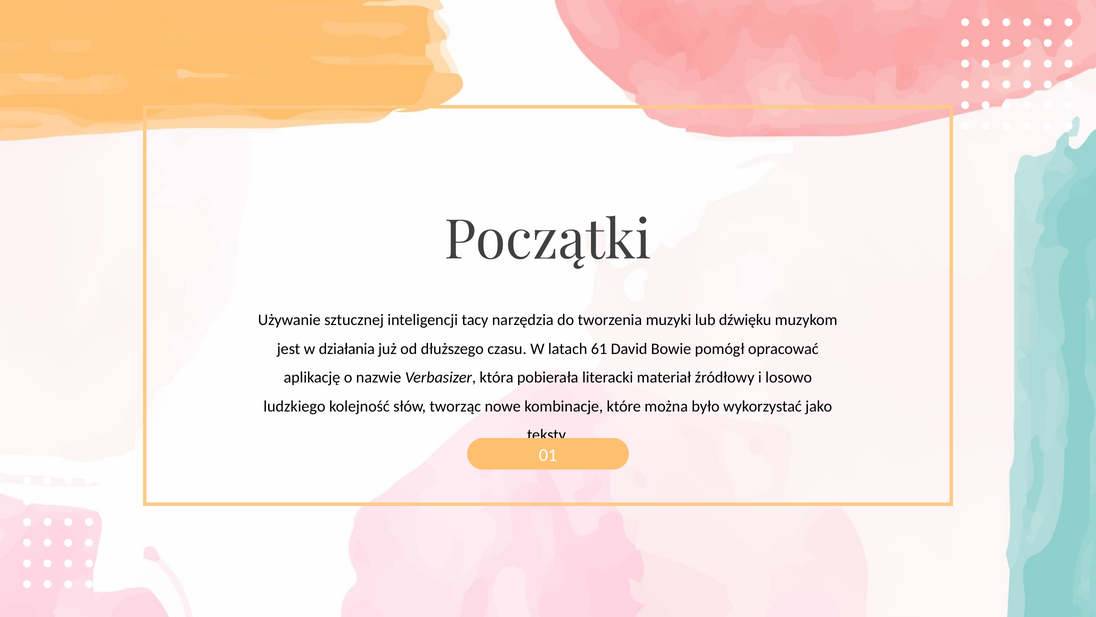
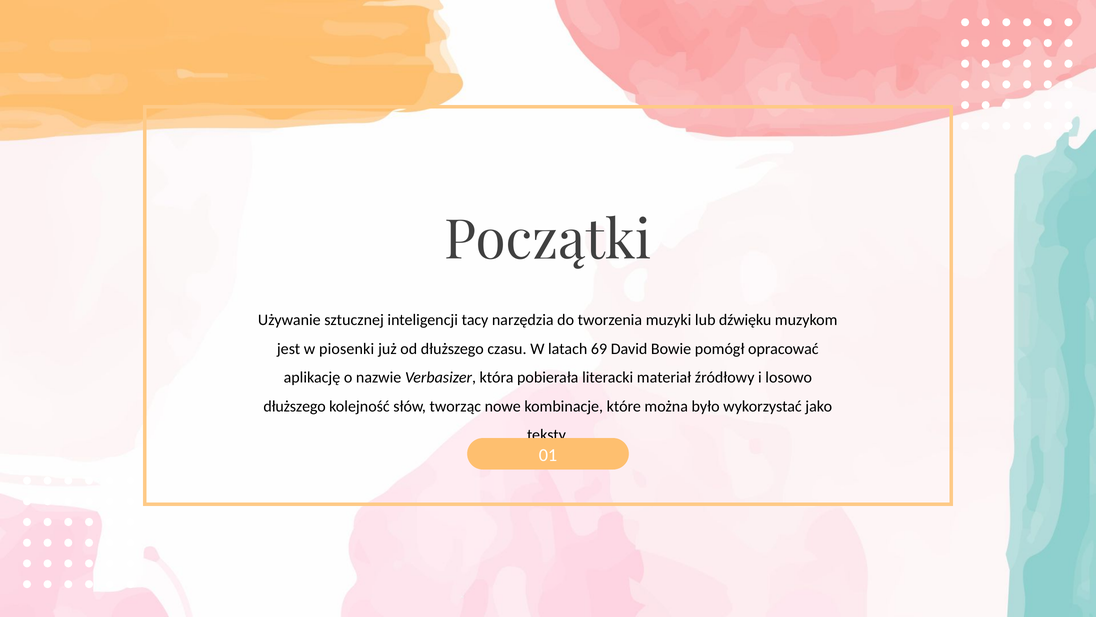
działania: działania -> piosenki
61: 61 -> 69
ludzkiego at (294, 406): ludzkiego -> dłuższego
